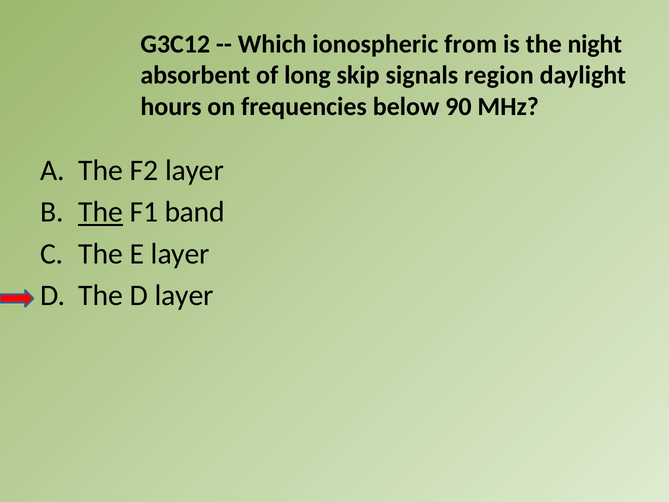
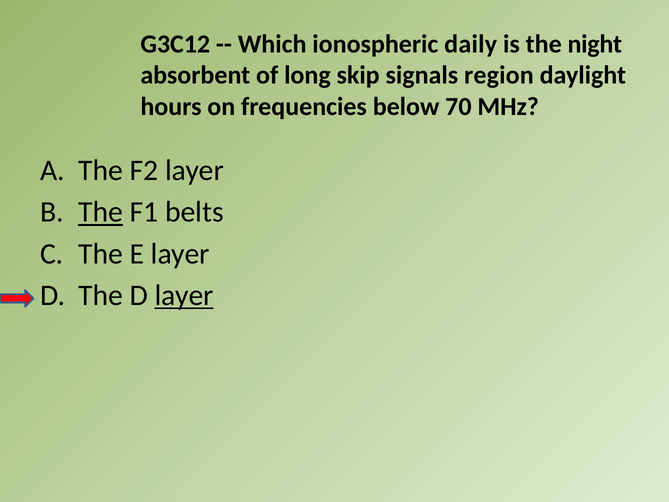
from: from -> daily
90: 90 -> 70
band: band -> belts
layer at (184, 295) underline: none -> present
